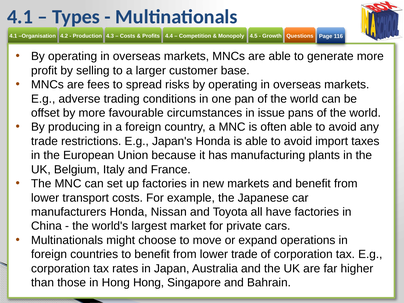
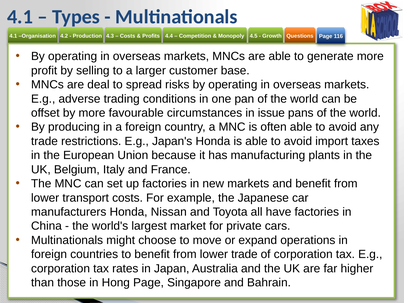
fees: fees -> deal
Hong Hong: Hong -> Page
